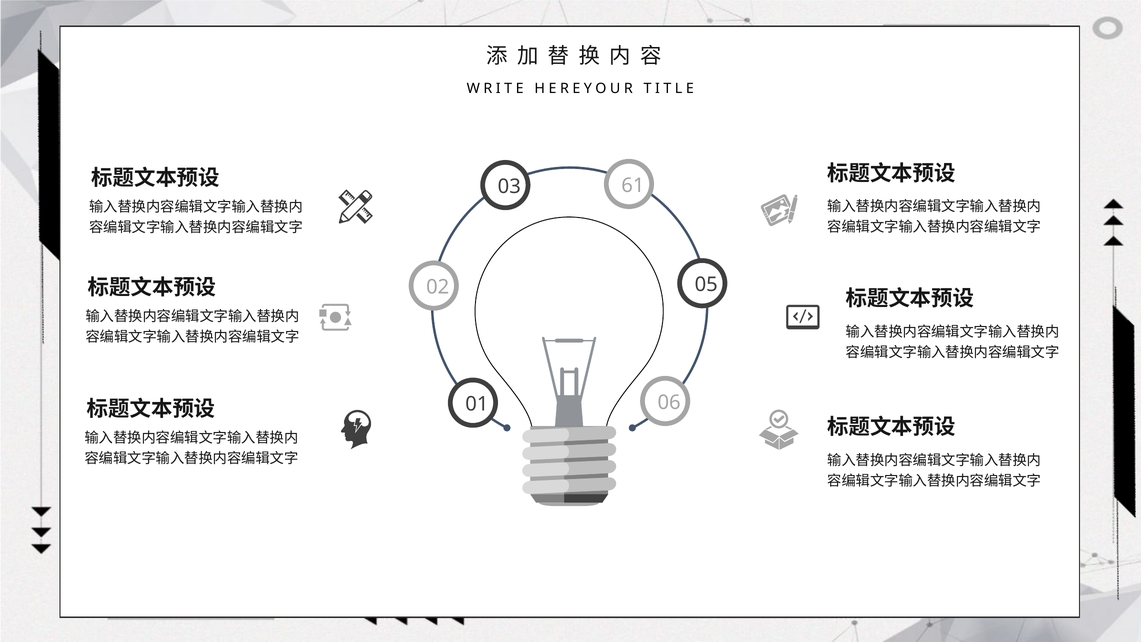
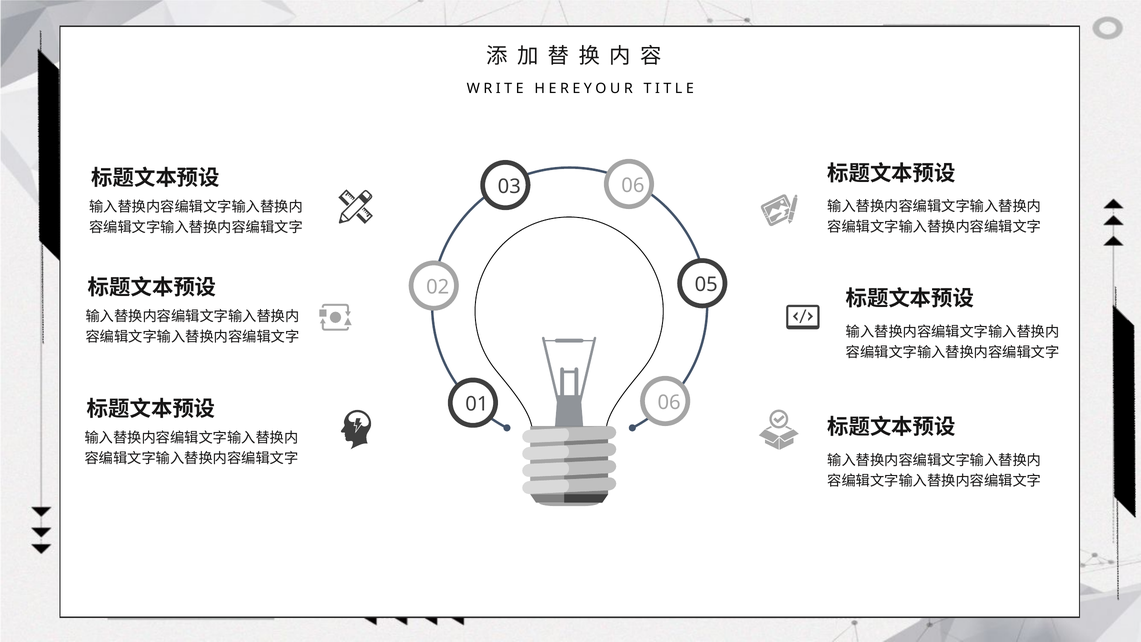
03 61: 61 -> 06
